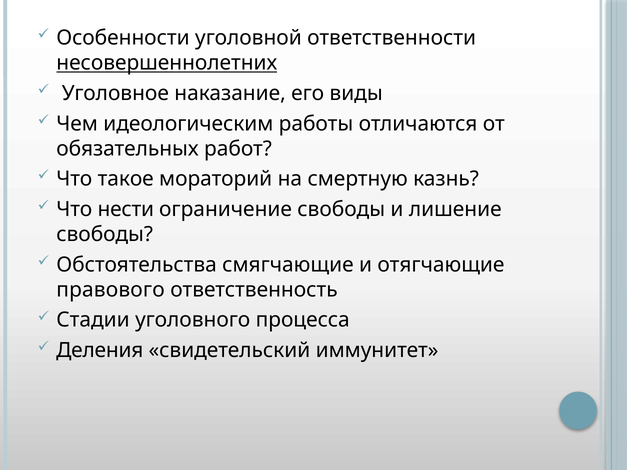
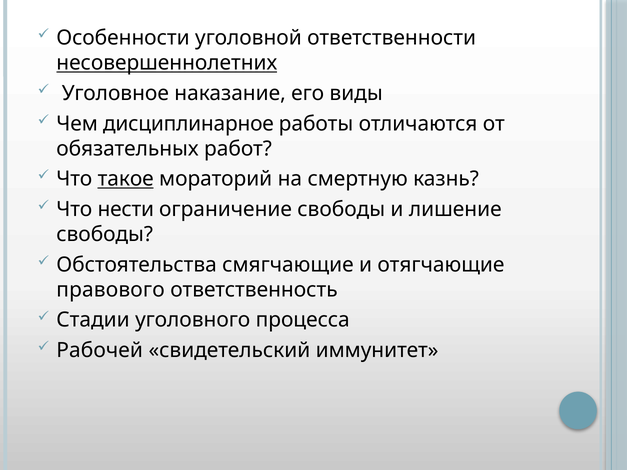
идеологическим: идеологическим -> дисциплинарное
такое underline: none -> present
Деления: Деления -> Рабочей
